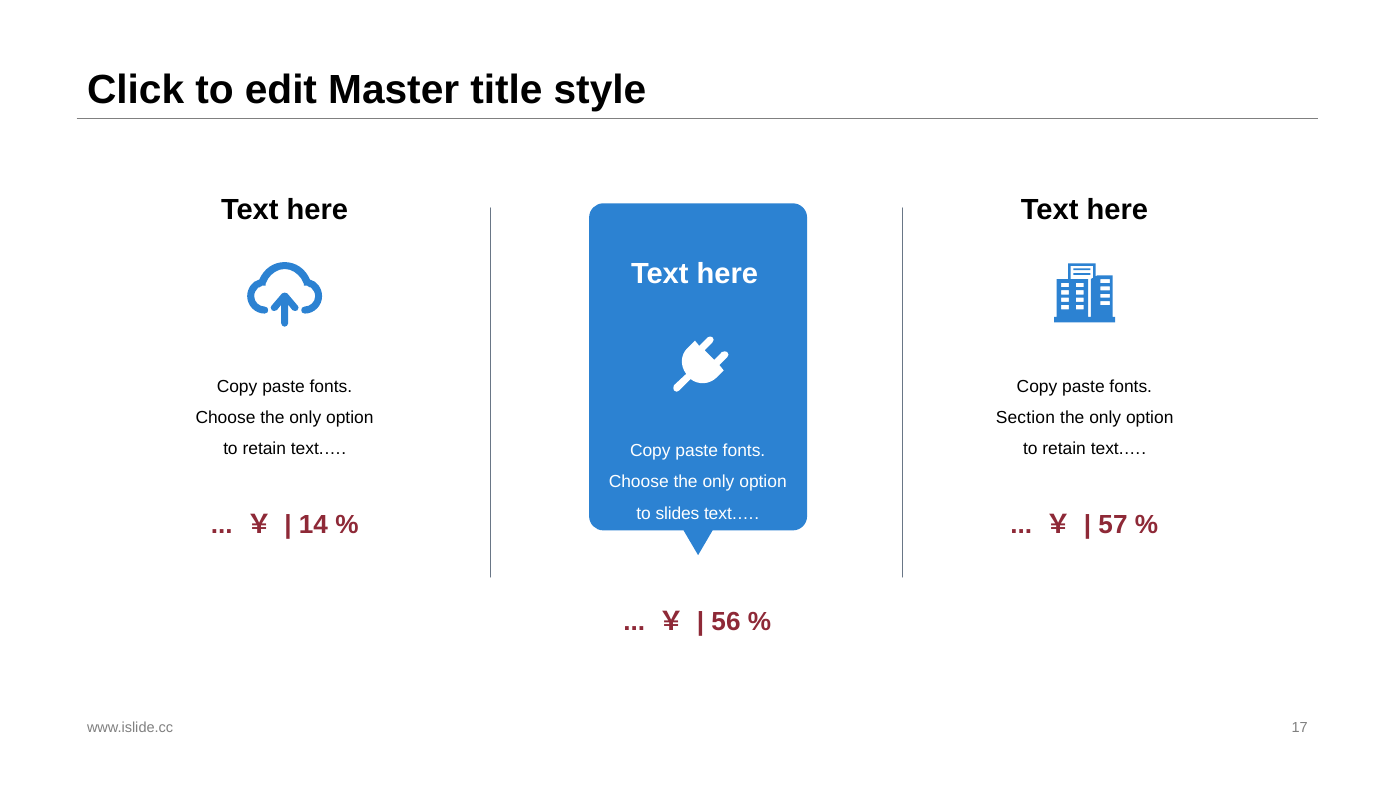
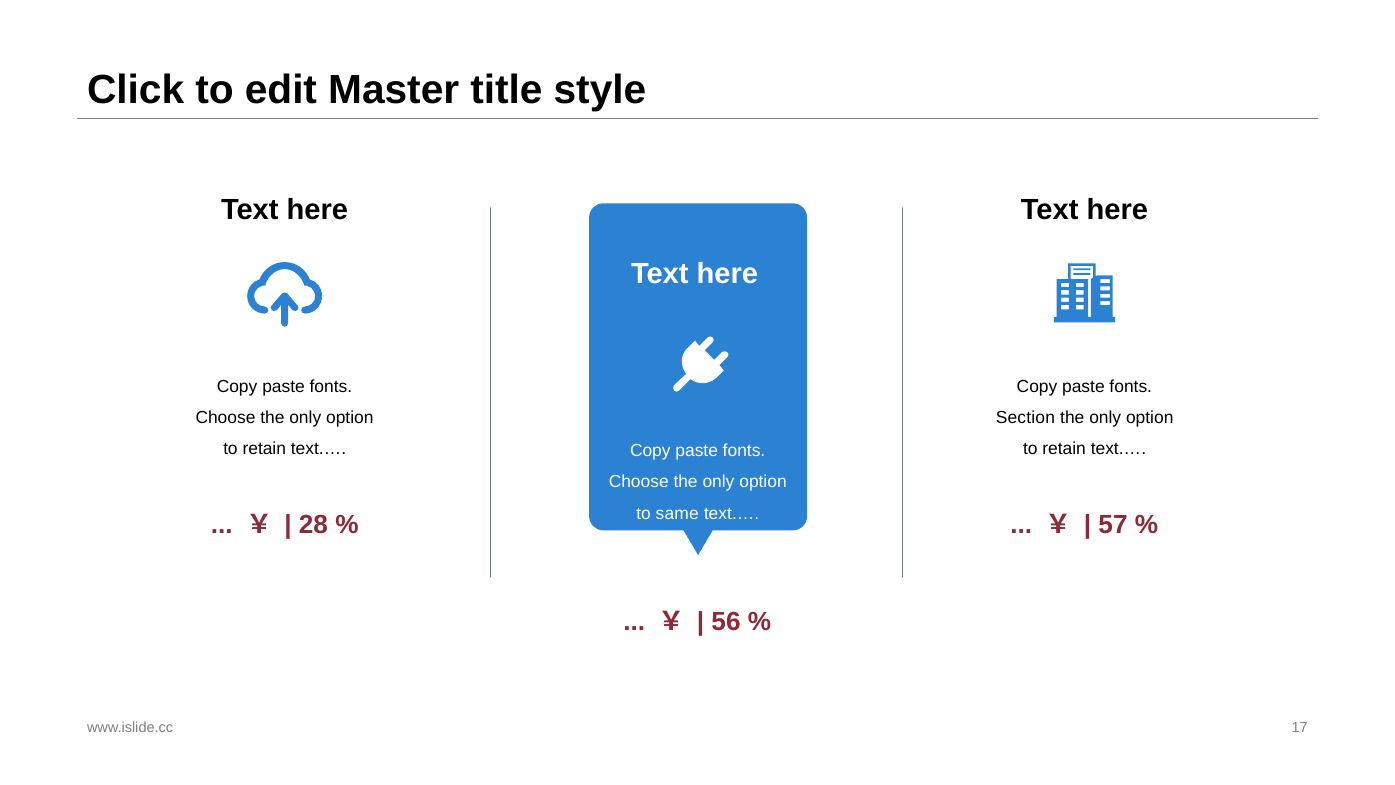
slides: slides -> same
14: 14 -> 28
